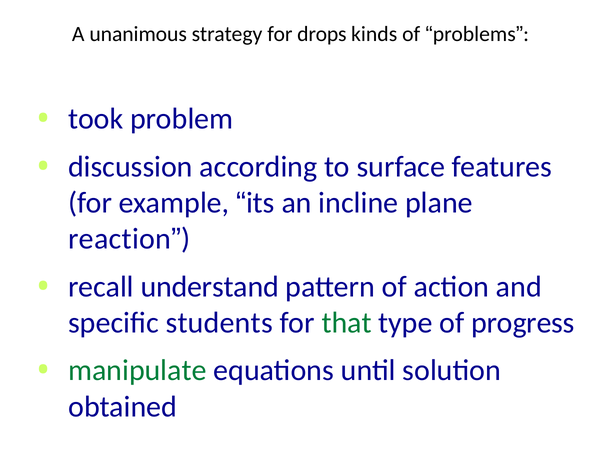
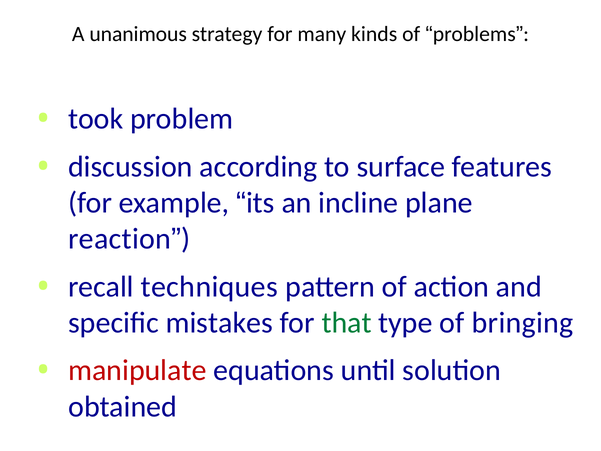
drops: drops -> many
understand: understand -> techniques
students: students -> mistakes
progress: progress -> bringing
manipulate colour: green -> red
